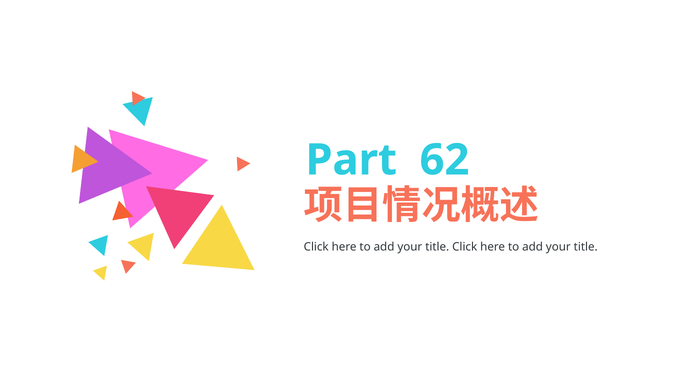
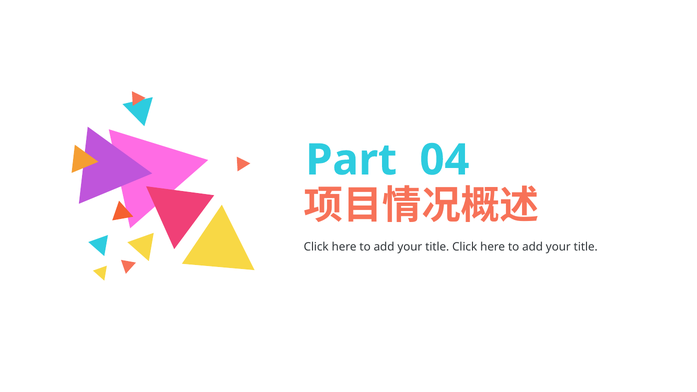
62: 62 -> 04
